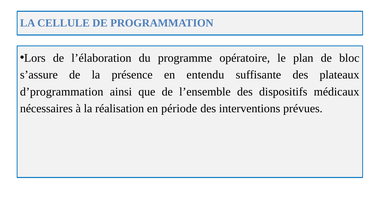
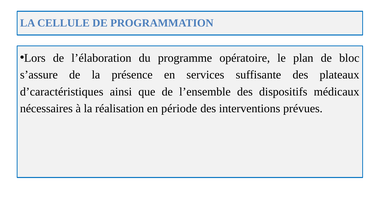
entendu: entendu -> services
d’programmation: d’programmation -> d’caractéristiques
